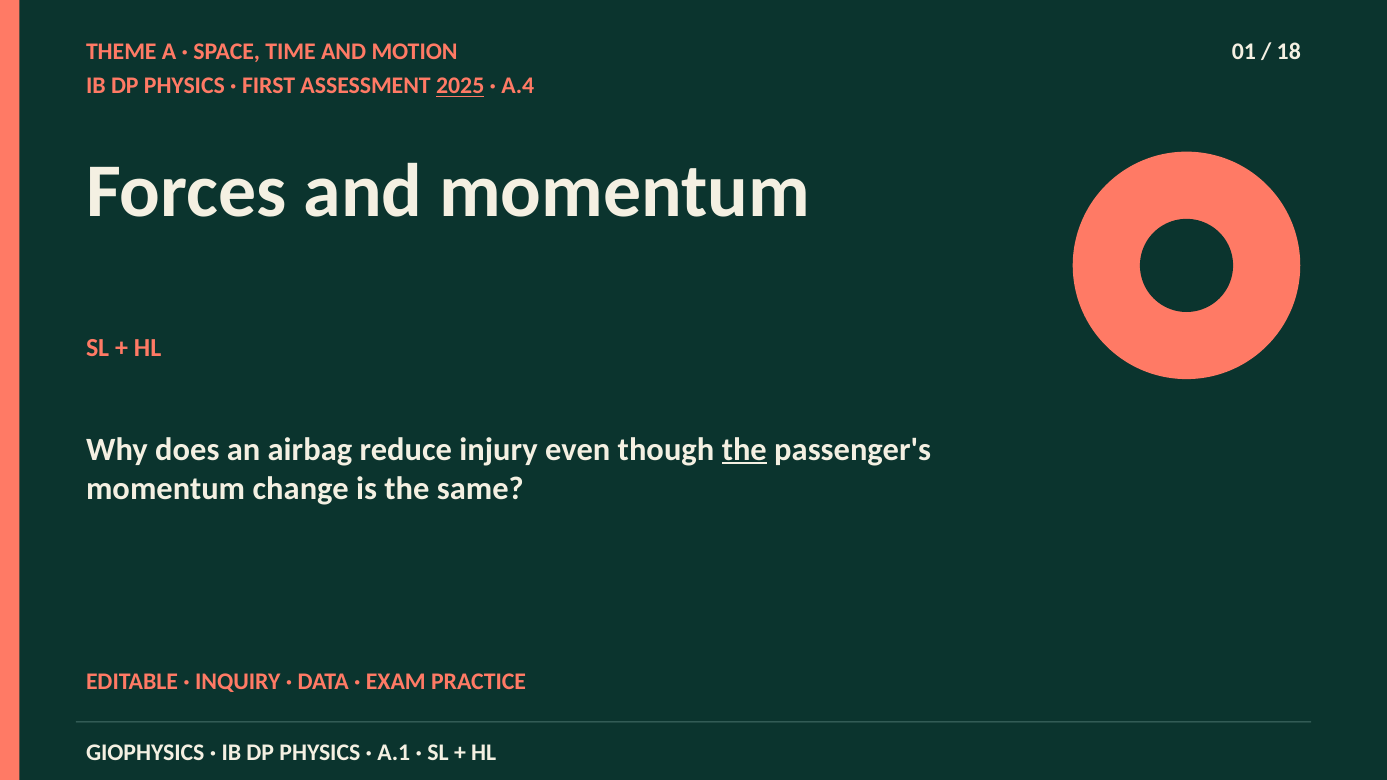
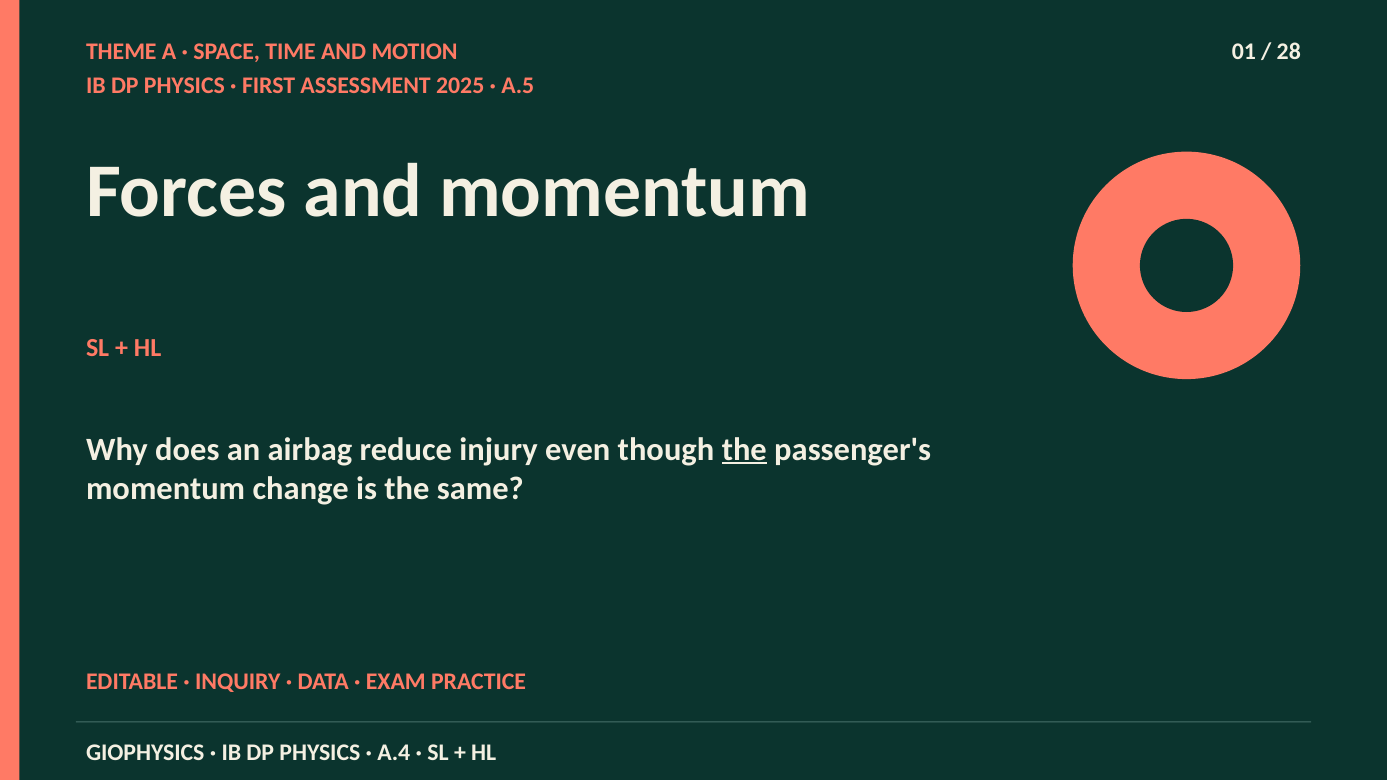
18: 18 -> 28
2025 underline: present -> none
A.4: A.4 -> A.5
A.1: A.1 -> A.4
